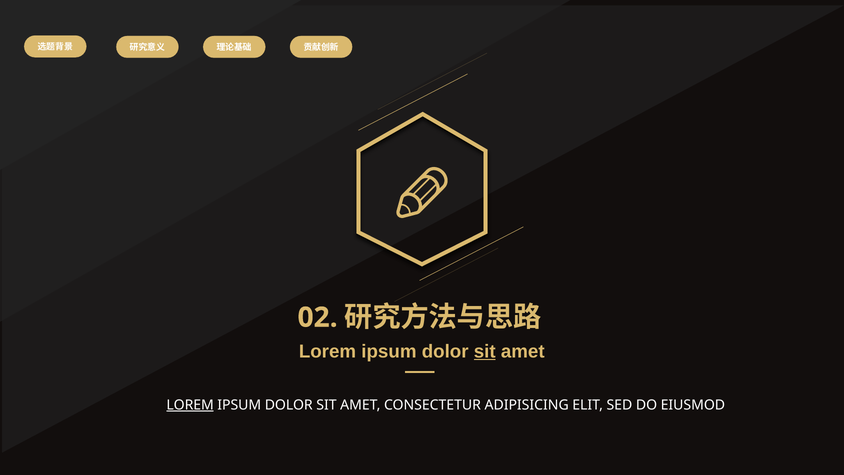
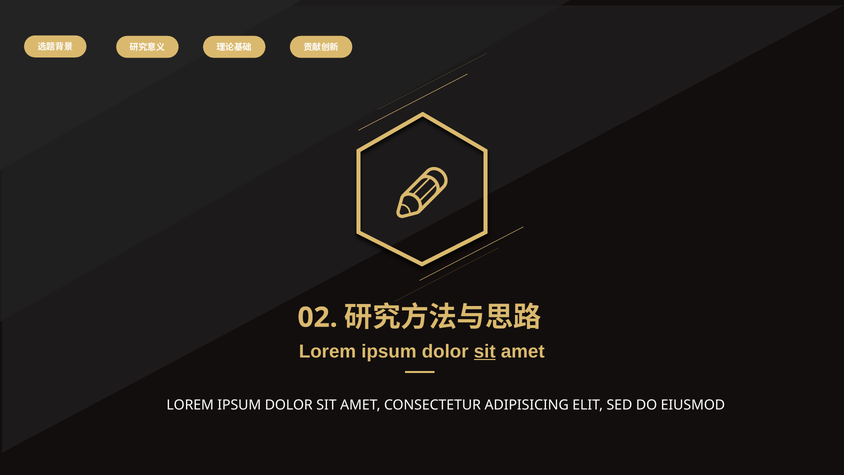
LOREM at (190, 405) underline: present -> none
